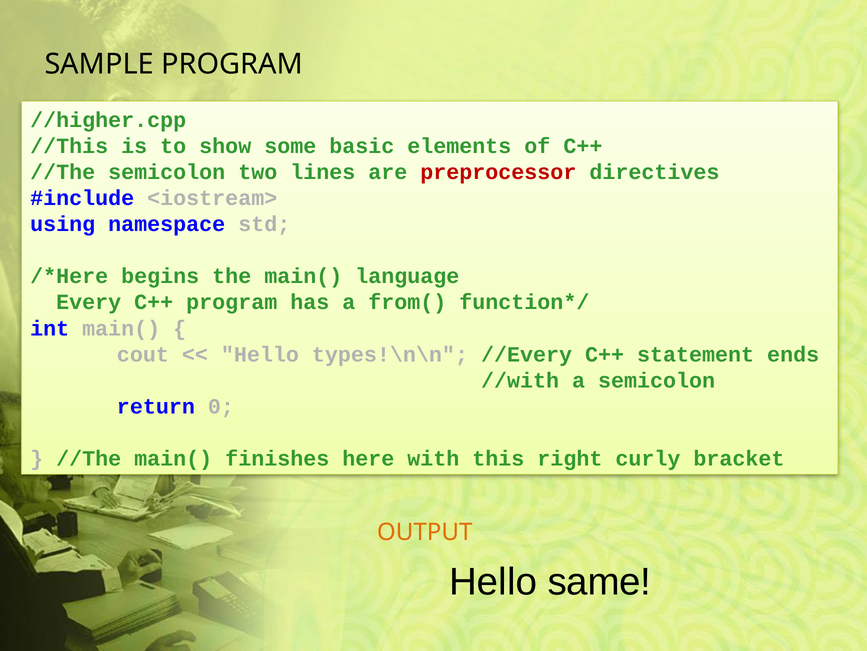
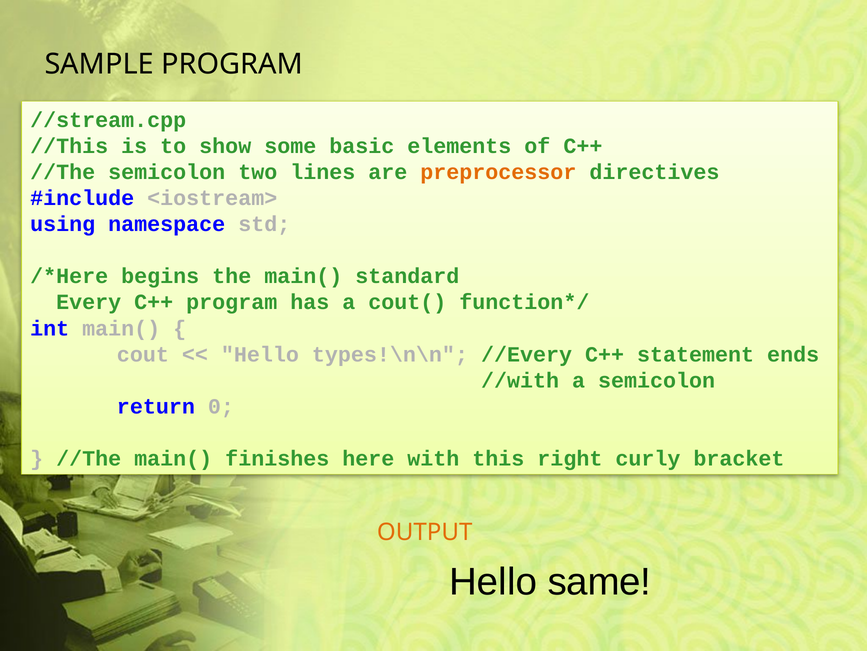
//higher.cpp: //higher.cpp -> //stream.cpp
preprocessor colour: red -> orange
language: language -> standard
from(: from( -> cout(
